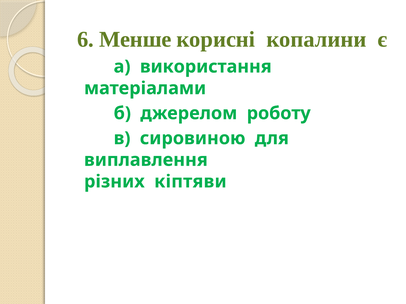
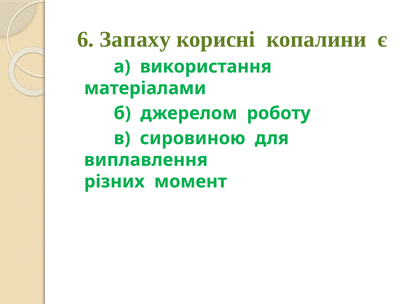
Менше: Менше -> Запаху
кіптяви: кіптяви -> момент
